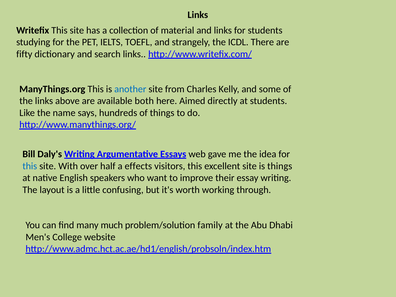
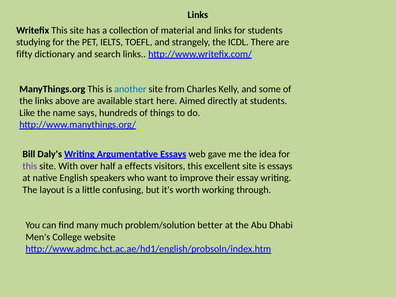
both: both -> start
this at (30, 166) colour: blue -> purple
is things: things -> essays
family: family -> better
